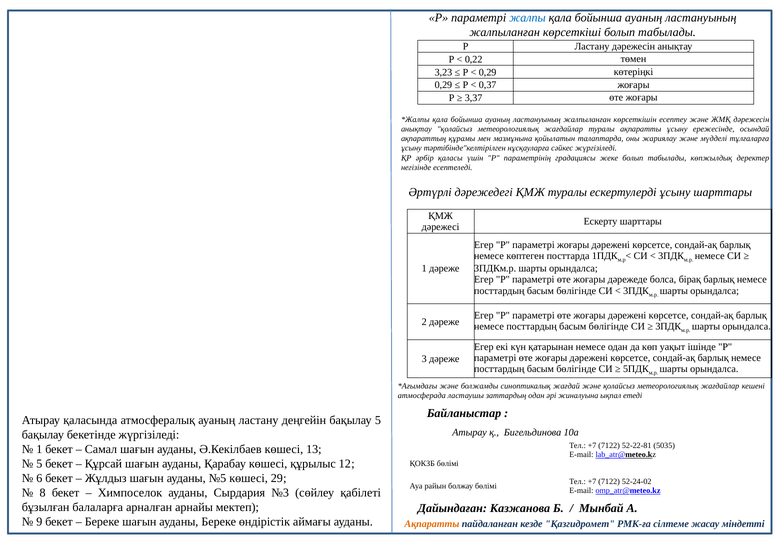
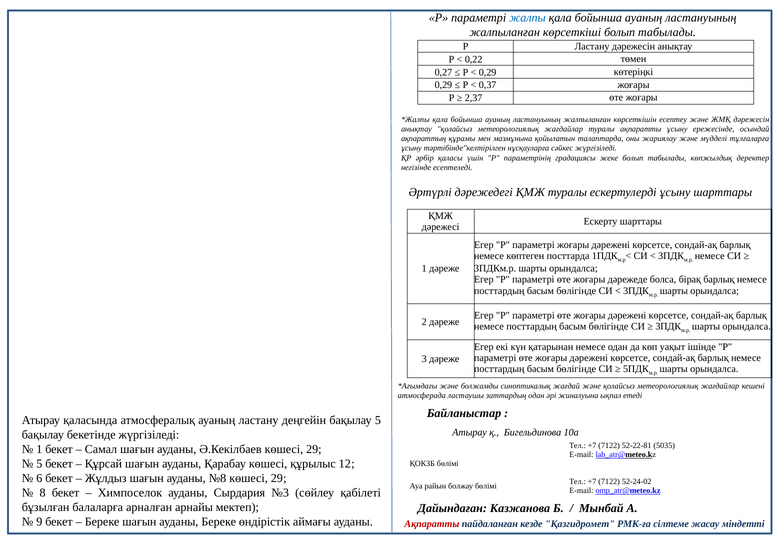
3,23: 3,23 -> 0,27
3,37: 3,37 -> 2,37
Ә.Кекілбаев көшесі 13: 13 -> 29
№5: №5 -> №8
Ақпаратты at (432, 524) colour: orange -> red
